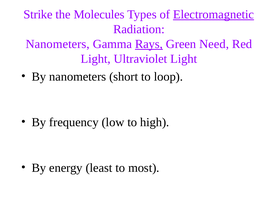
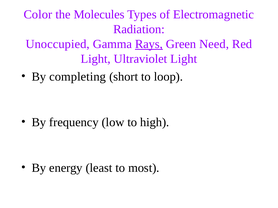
Strike: Strike -> Color
Electromagnetic underline: present -> none
Nanometers at (58, 44): Nanometers -> Unoccupied
By nanometers: nanometers -> completing
